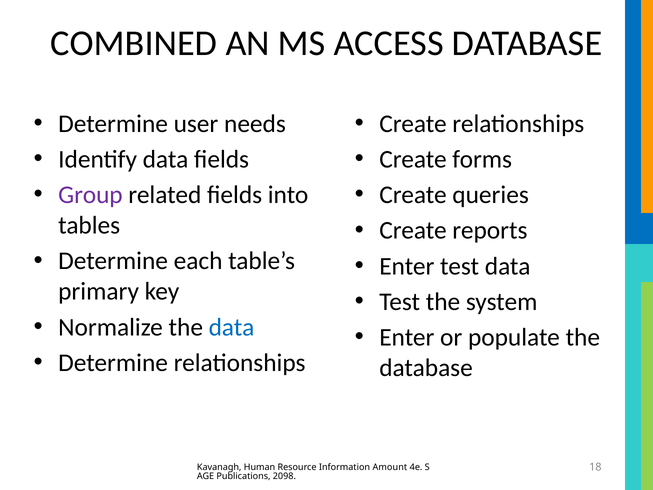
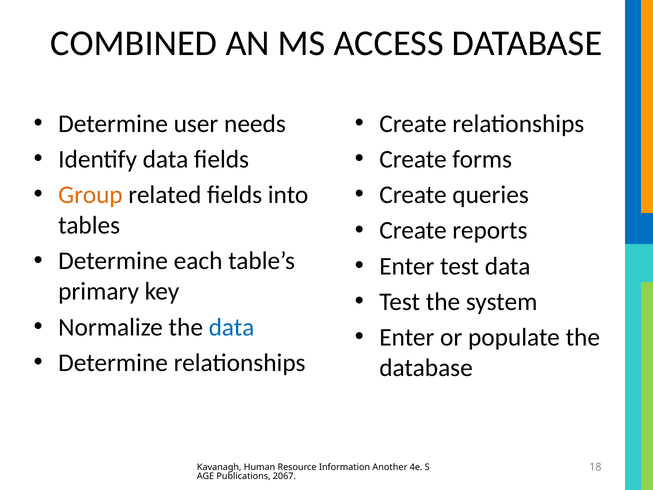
Group colour: purple -> orange
Amount: Amount -> Another
2098: 2098 -> 2067
